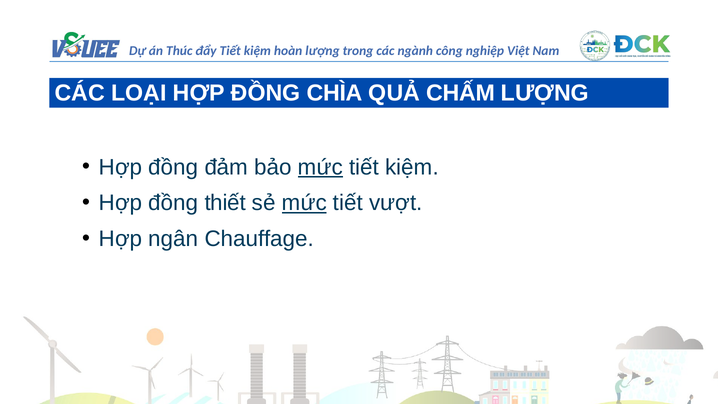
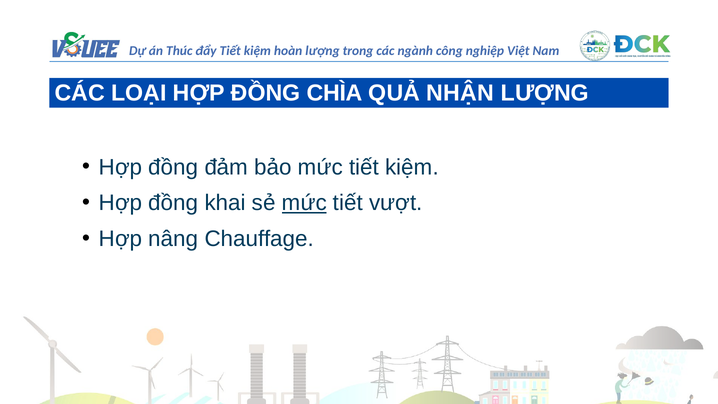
CHẤM: CHẤM -> NHẬN
mức at (320, 167) underline: present -> none
thiết: thiết -> khai
ngân: ngân -> nâng
